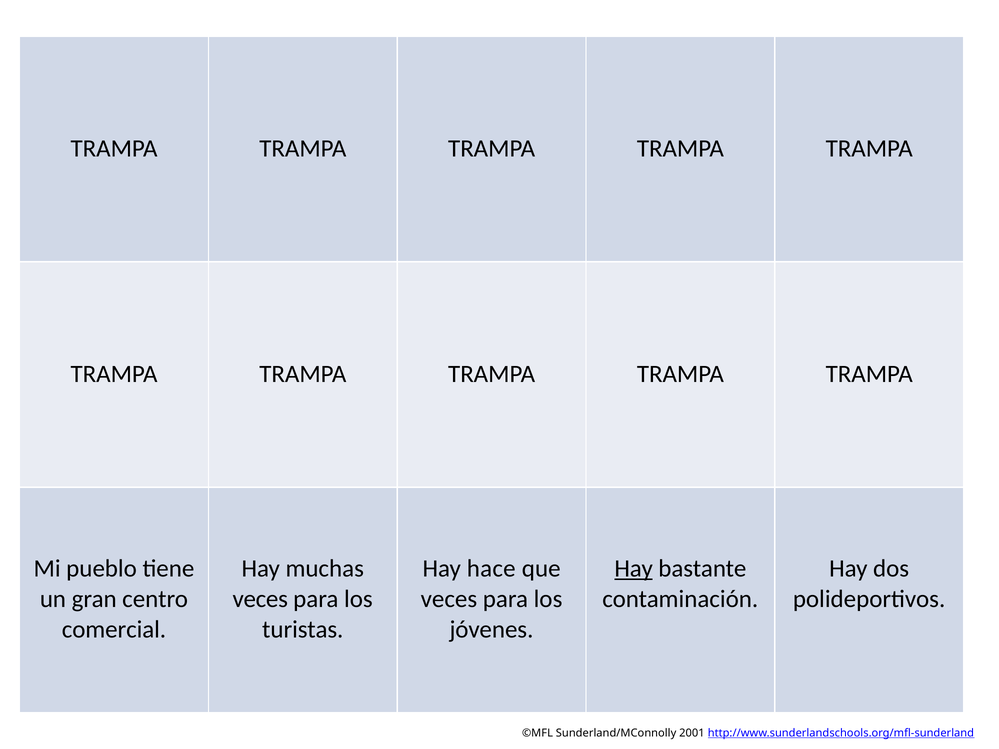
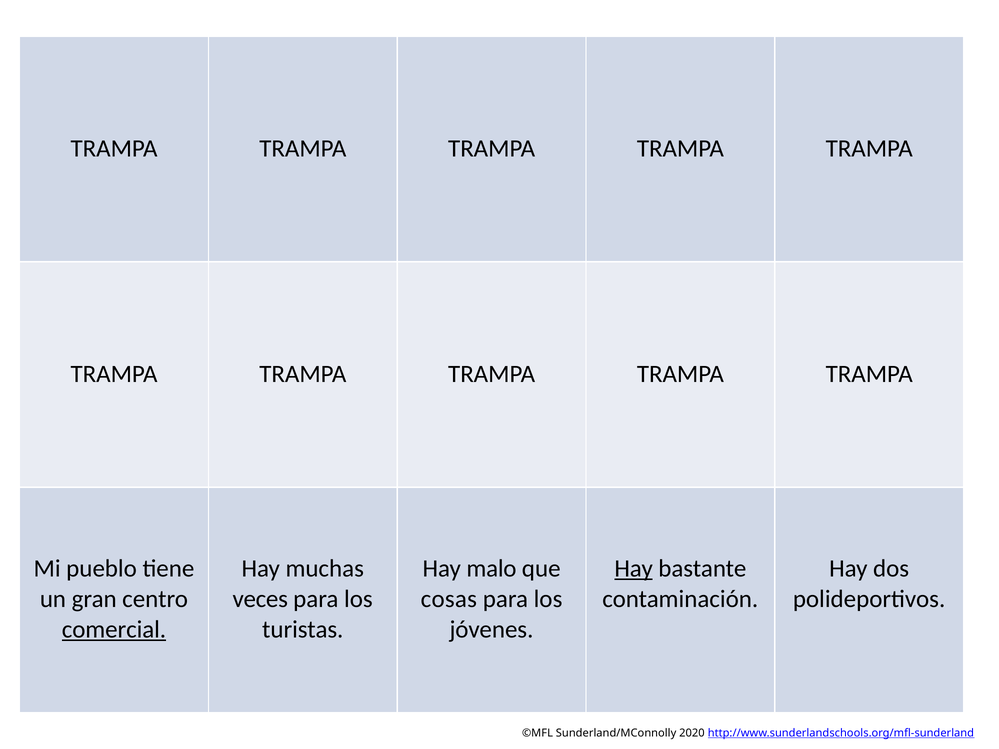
hace: hace -> malo
veces at (449, 599): veces -> cosas
comercial underline: none -> present
2001: 2001 -> 2020
